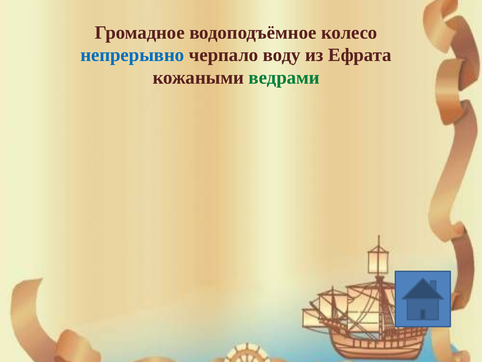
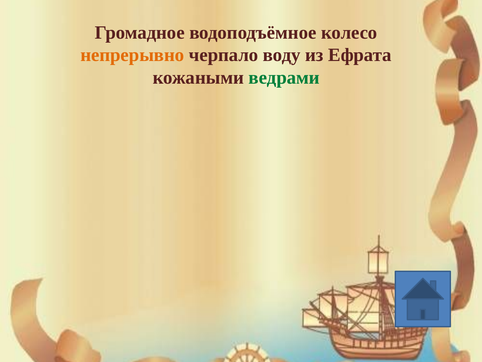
непрерывно colour: blue -> orange
